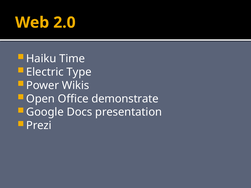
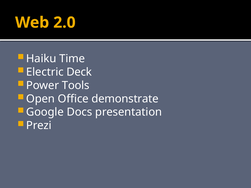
Type: Type -> Deck
Wikis: Wikis -> Tools
